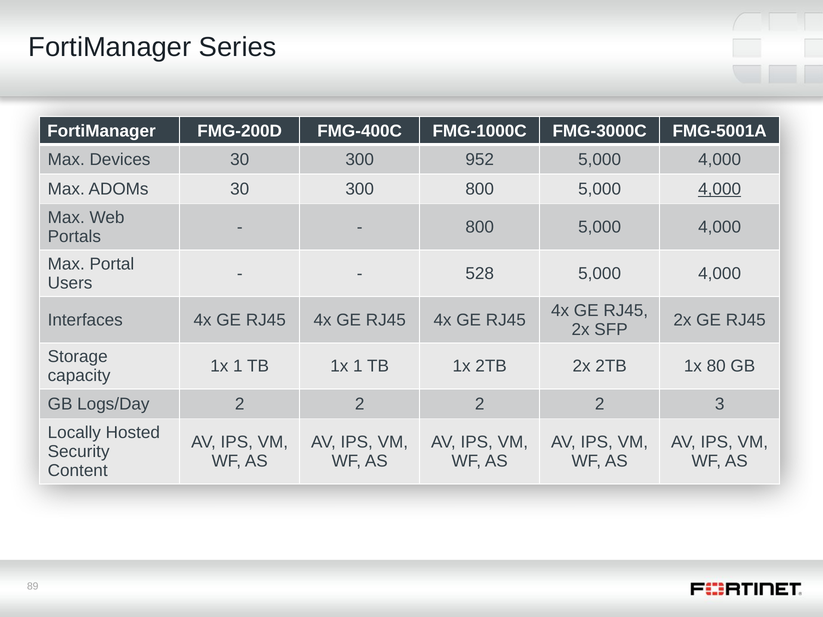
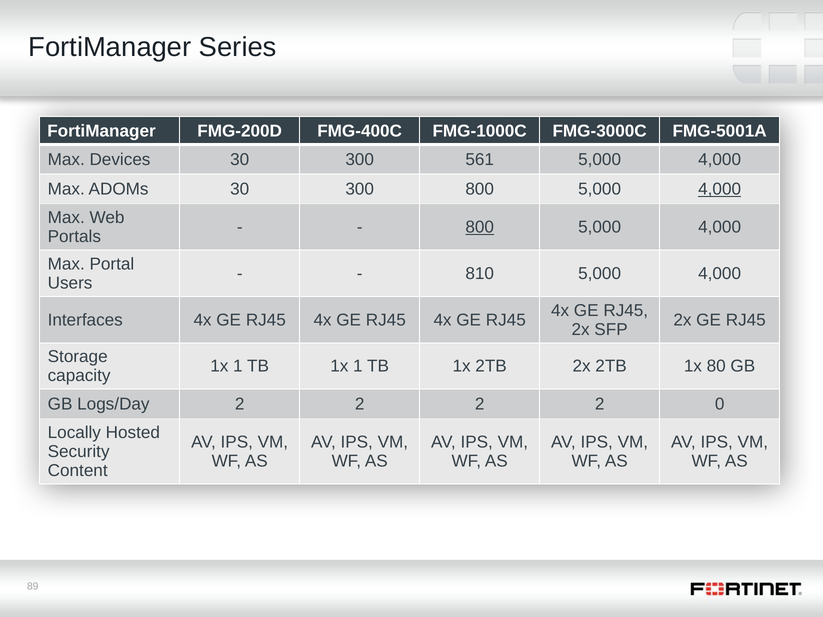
952: 952 -> 561
800 at (480, 227) underline: none -> present
528: 528 -> 810
3: 3 -> 0
